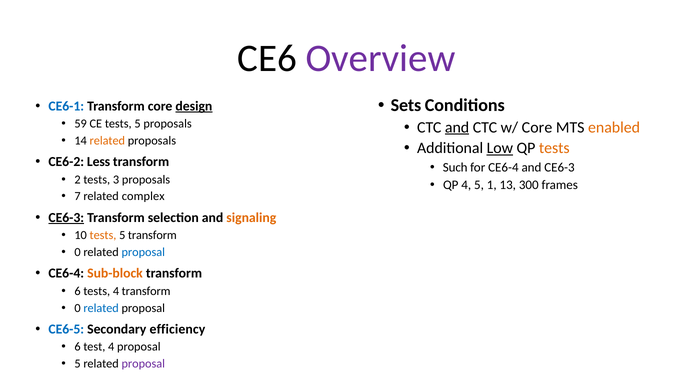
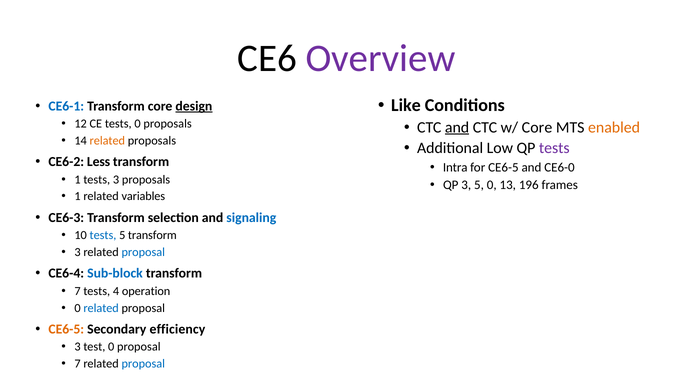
Sets: Sets -> Like
59: 59 -> 12
CE tests 5: 5 -> 0
Low underline: present -> none
tests at (554, 148) colour: orange -> purple
Such: Such -> Intra
for CE6-4: CE6-4 -> CE6-5
and CE6-3: CE6-3 -> CE6-0
2 at (77, 179): 2 -> 1
QP 4: 4 -> 3
5 1: 1 -> 0
300: 300 -> 196
7 at (77, 196): 7 -> 1
complex: complex -> variables
CE6-3 at (66, 218) underline: present -> none
signaling colour: orange -> blue
tests at (103, 235) colour: orange -> blue
0 at (77, 252): 0 -> 3
Sub-block colour: orange -> blue
6 at (77, 291): 6 -> 7
4 transform: transform -> operation
CE6-5 at (66, 329) colour: blue -> orange
6 at (77, 347): 6 -> 3
test 4: 4 -> 0
5 at (77, 364): 5 -> 7
proposal at (143, 364) colour: purple -> blue
